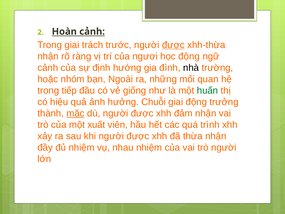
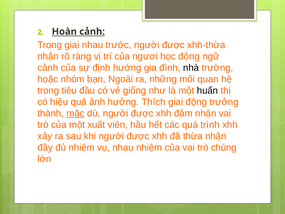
giai trách: trách -> nhau
được at (173, 45) underline: present -> none
tiếp: tiếp -> tiêu
huấn colour: green -> black
Chuỗi: Chuỗi -> Thích
trò người: người -> chúng
